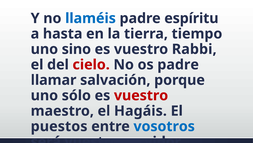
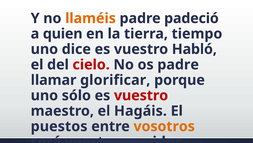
llaméis colour: blue -> orange
espíritu: espíritu -> padeció
hasta: hasta -> quien
sino: sino -> dice
Rabbi: Rabbi -> Habló
salvación: salvación -> glorificar
vosotros colour: blue -> orange
